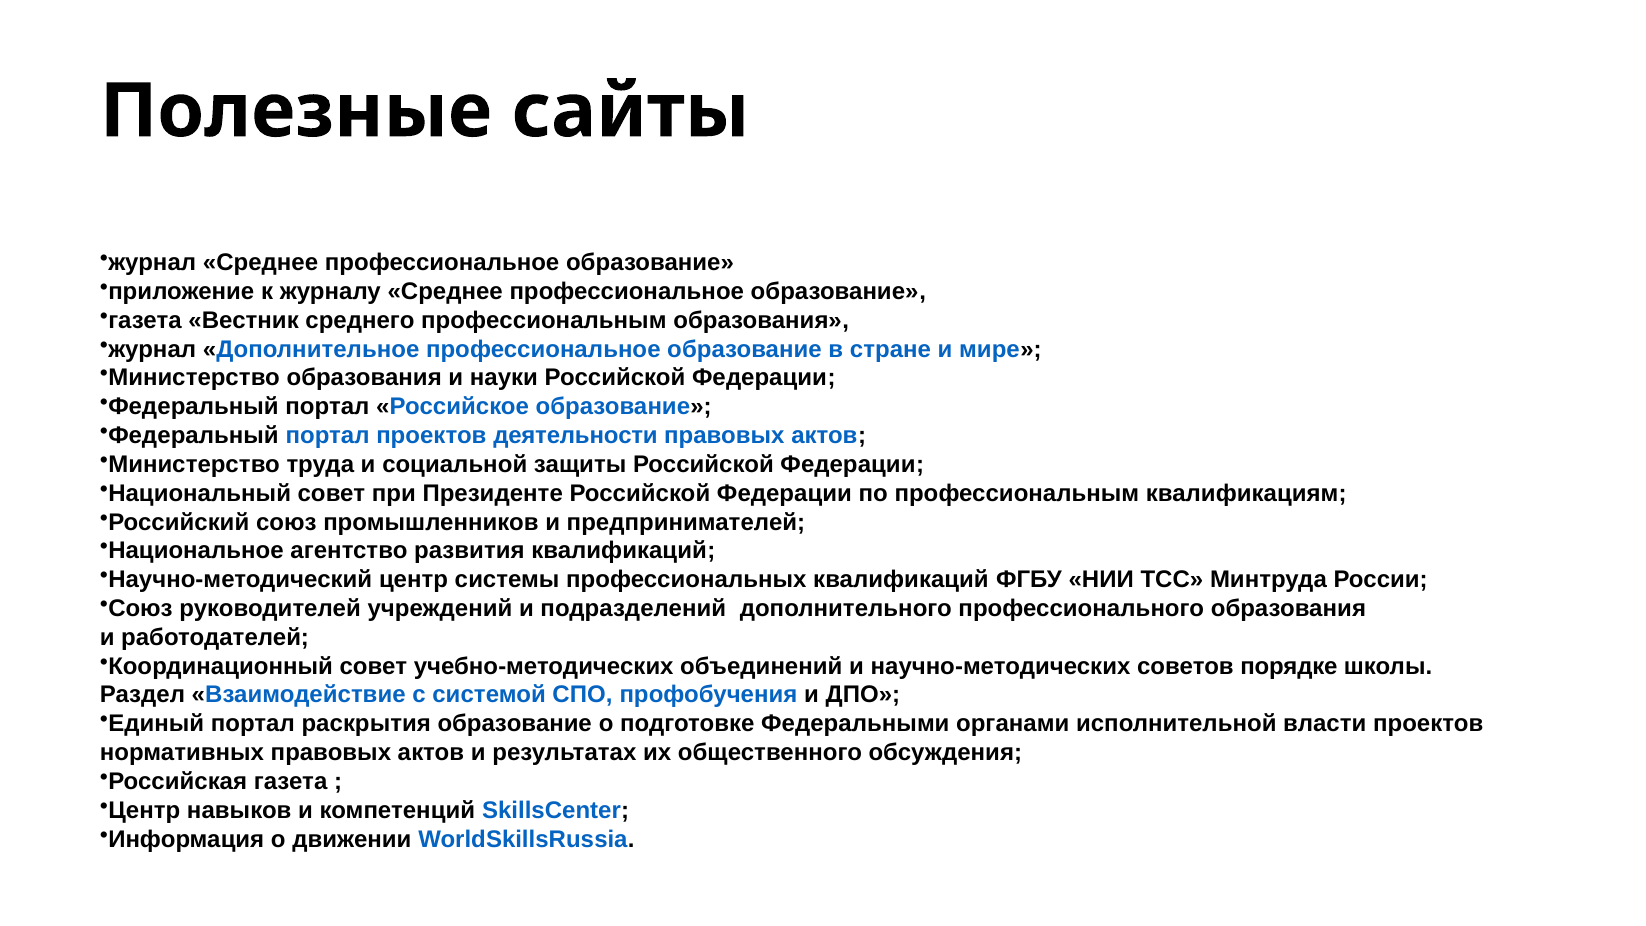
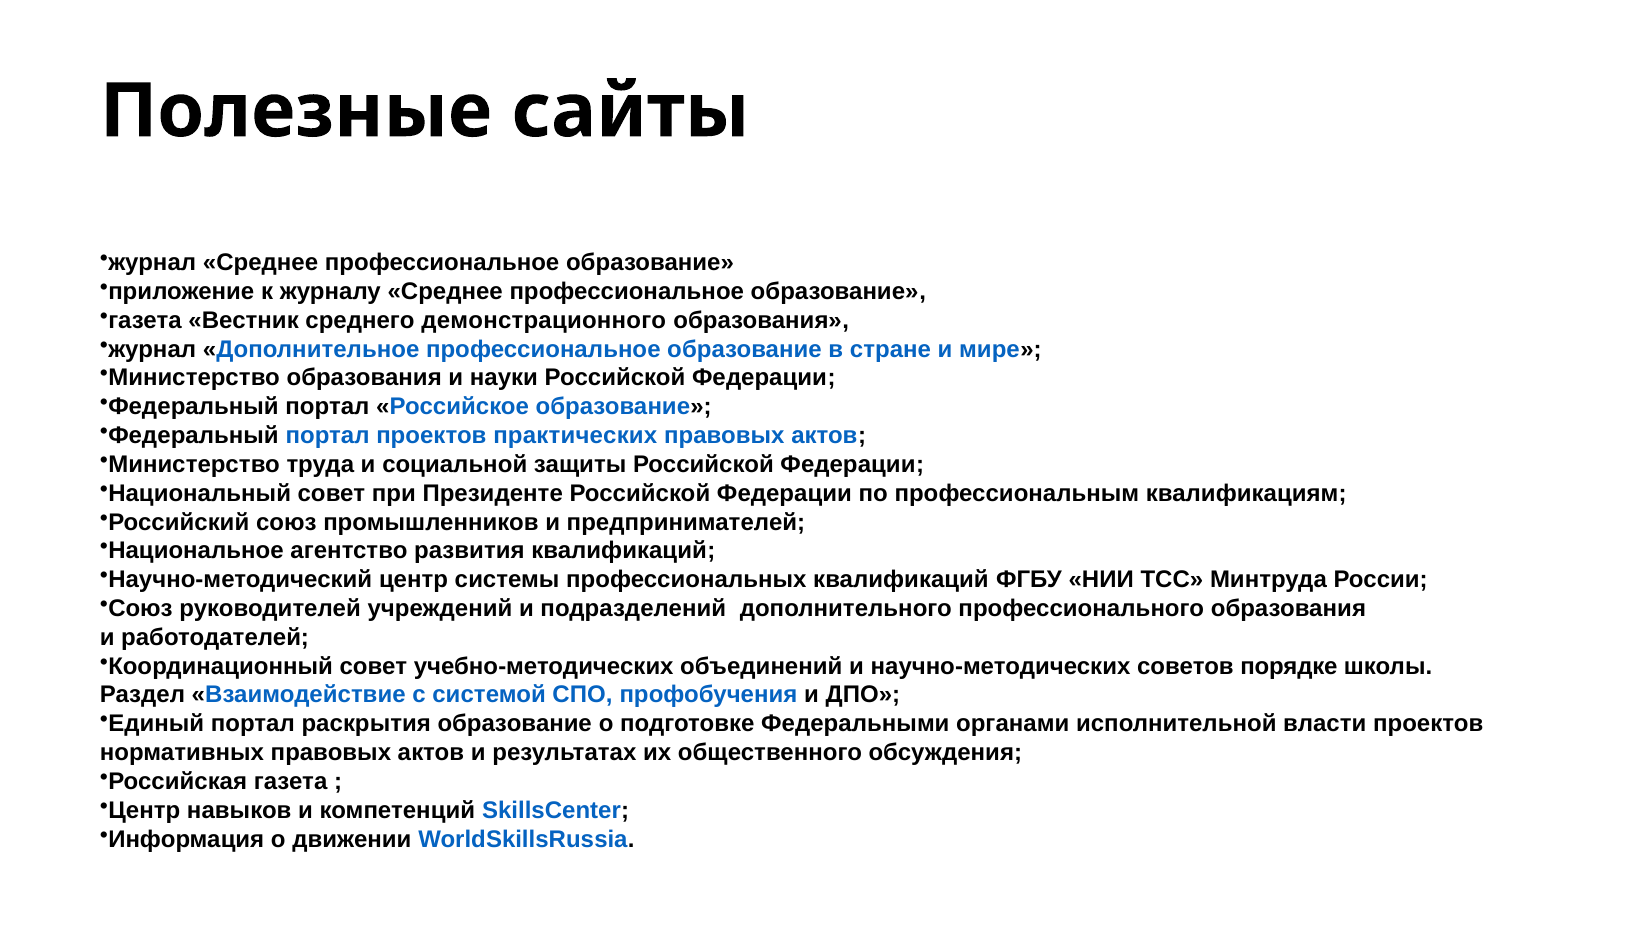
среднего профессиональным: профессиональным -> демонстрационного
деятельности: деятельности -> практических
